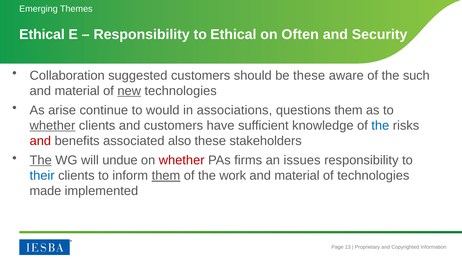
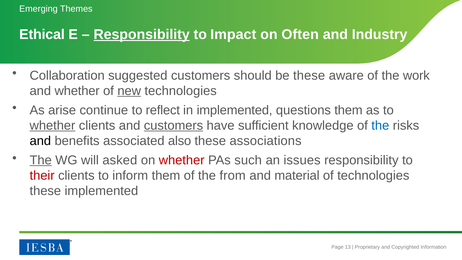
Responsibility at (142, 34) underline: none -> present
to Ethical: Ethical -> Impact
Security: Security -> Industry
such: such -> work
material at (77, 91): material -> whether
would: would -> reflect
in associations: associations -> implemented
customers at (174, 125) underline: none -> present
and at (40, 141) colour: red -> black
stakeholders: stakeholders -> associations
undue: undue -> asked
firms: firms -> such
their colour: blue -> red
them at (166, 176) underline: present -> none
work: work -> from
made at (45, 191): made -> these
